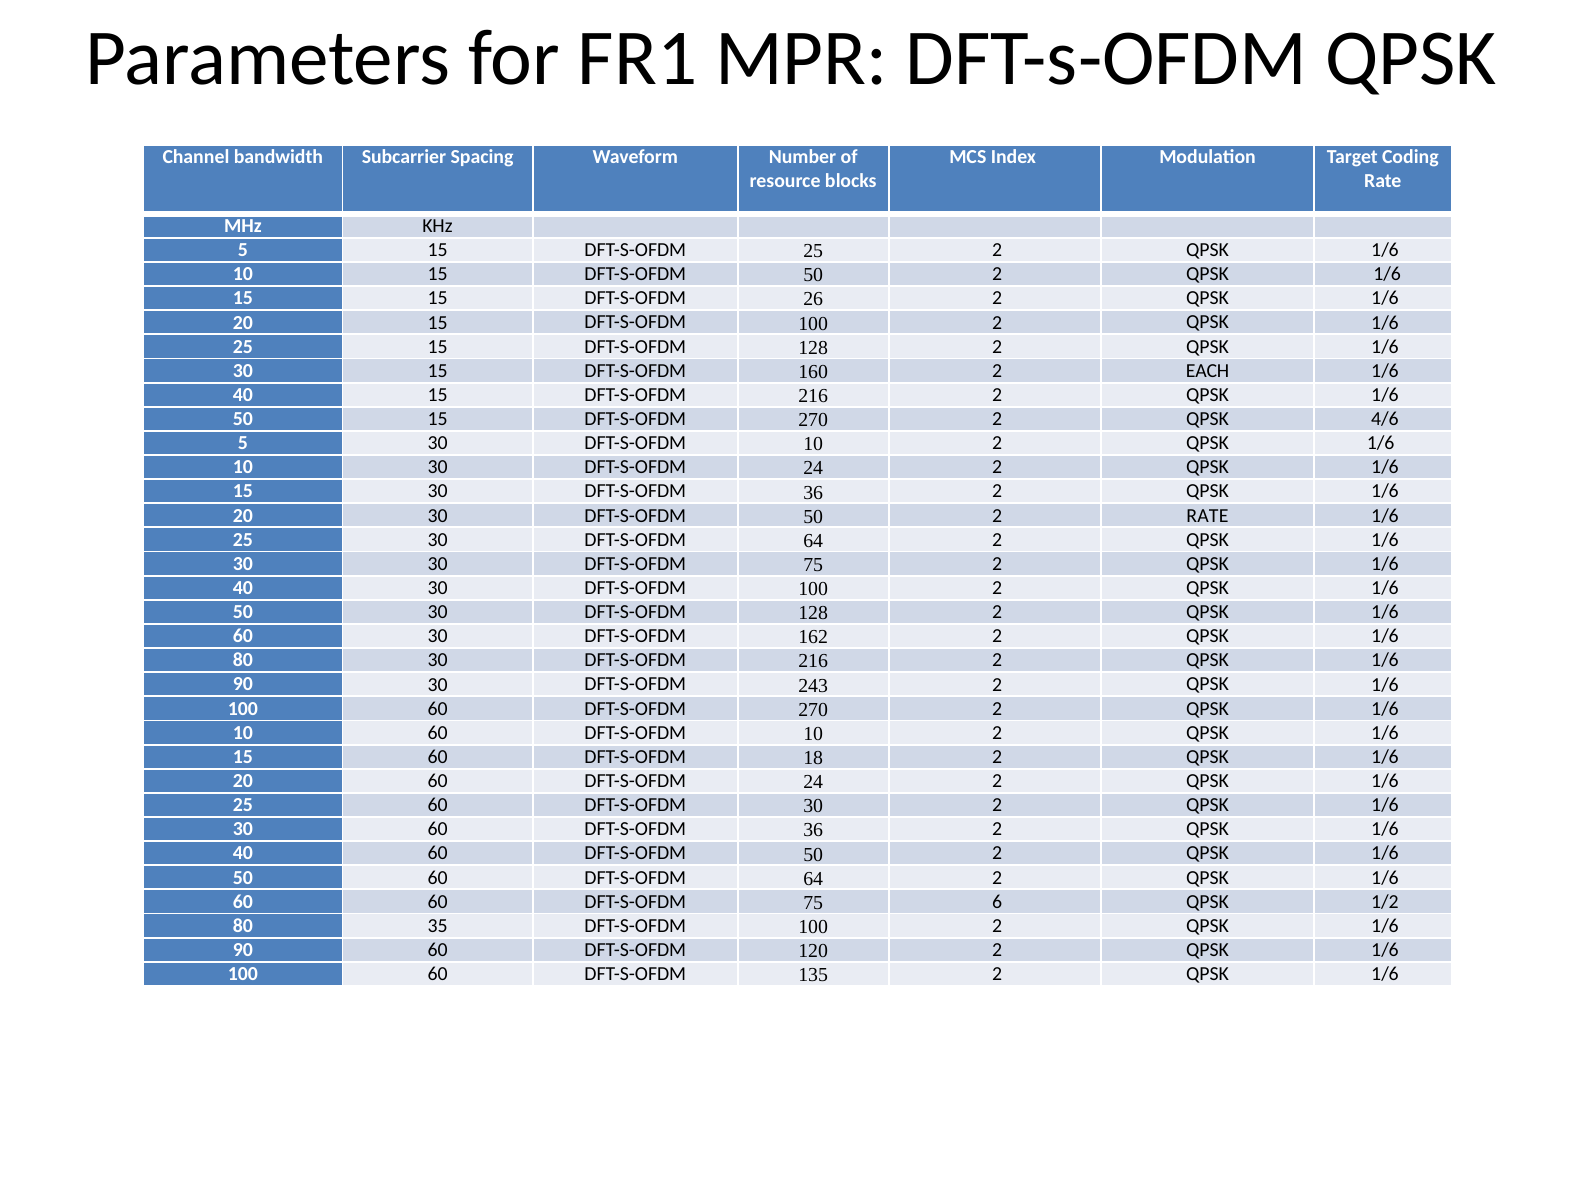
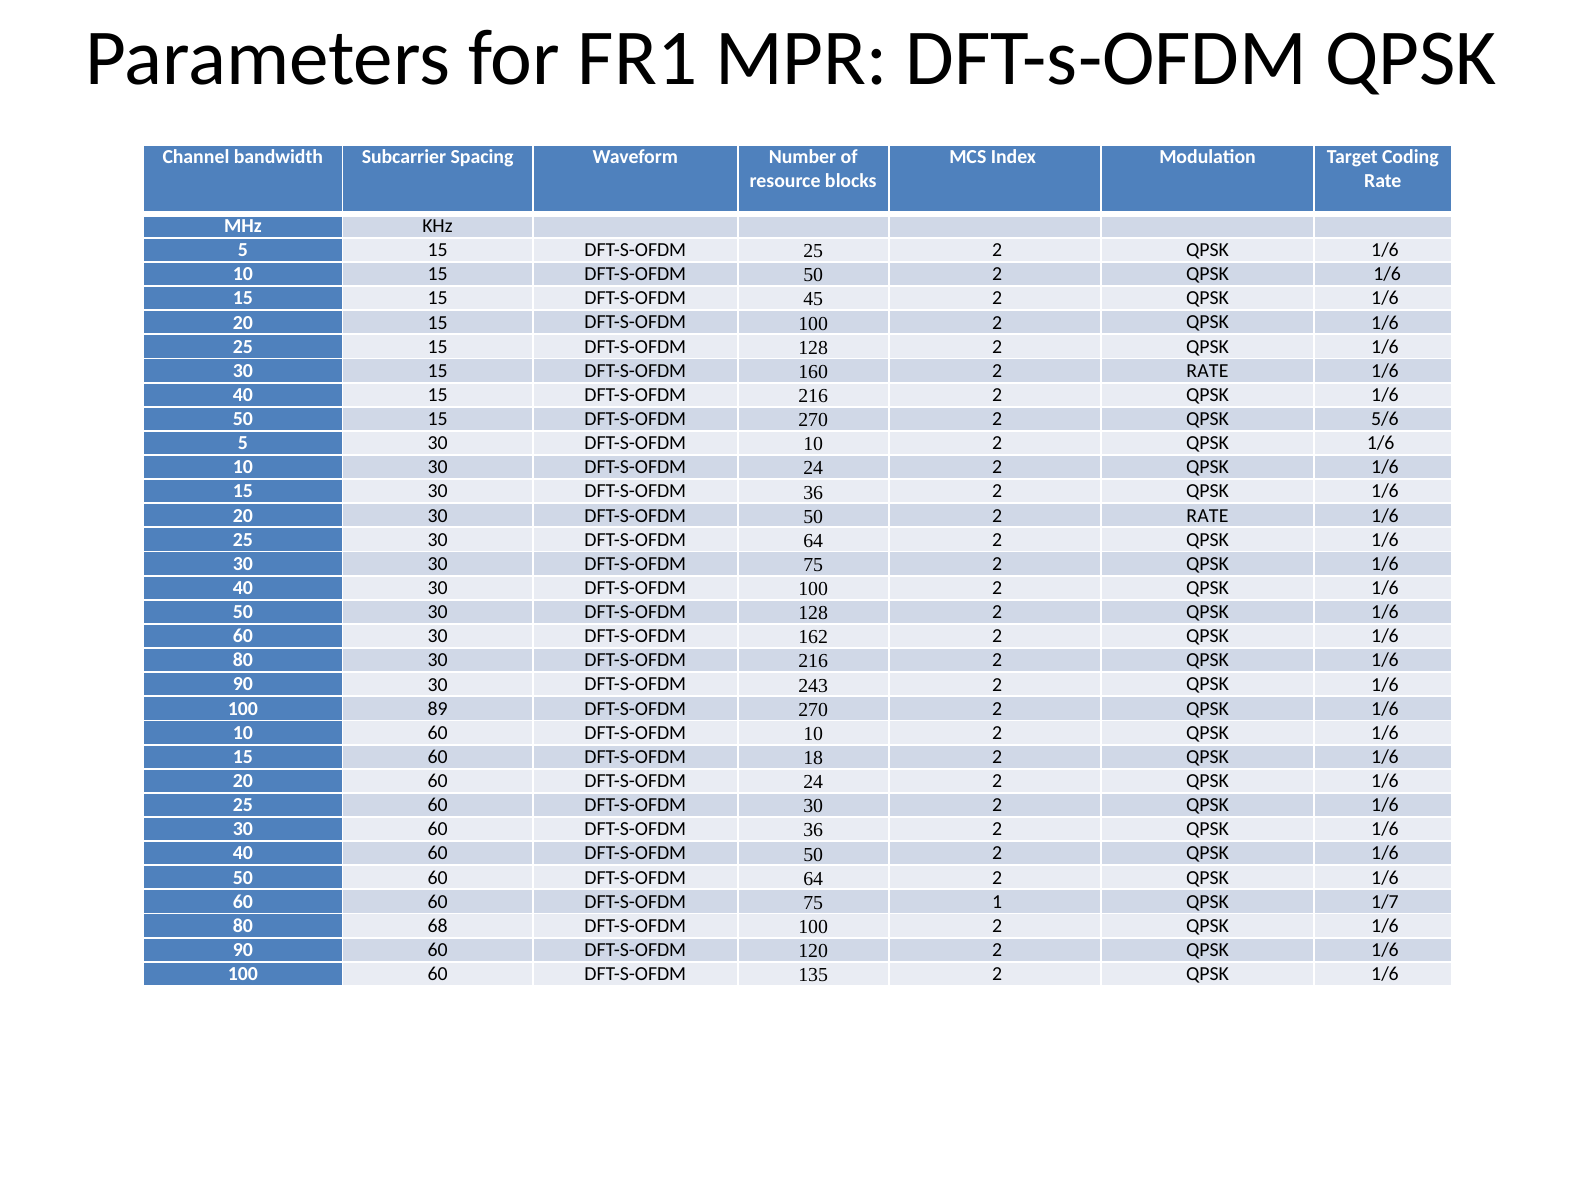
26: 26 -> 45
160 2 EACH: EACH -> RATE
4/6: 4/6 -> 5/6
60 at (438, 708): 60 -> 89
6: 6 -> 1
1/2: 1/2 -> 1/7
35: 35 -> 68
